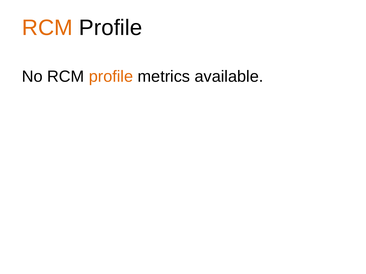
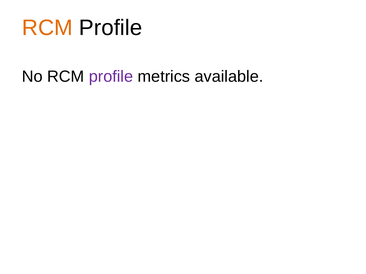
profile at (111, 77) colour: orange -> purple
